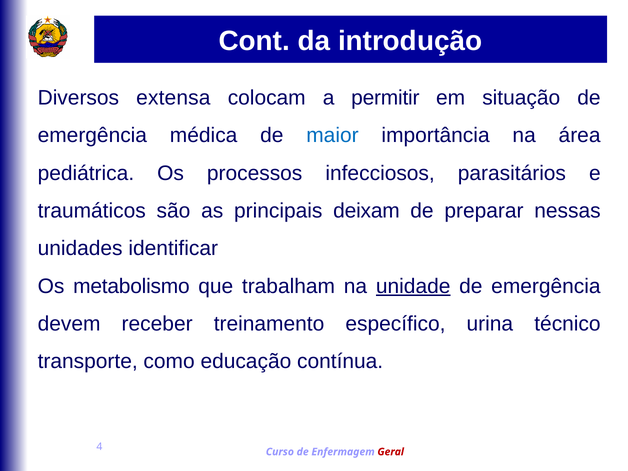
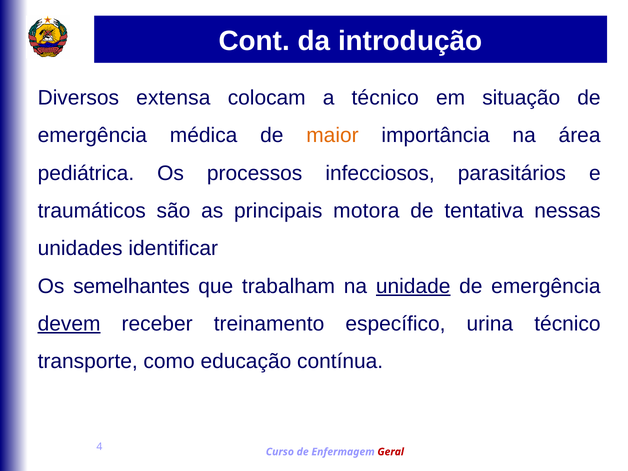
a permitir: permitir -> técnico
maior colour: blue -> orange
deixam: deixam -> motora
preparar: preparar -> tentativa
metabolismo: metabolismo -> semelhantes
devem underline: none -> present
